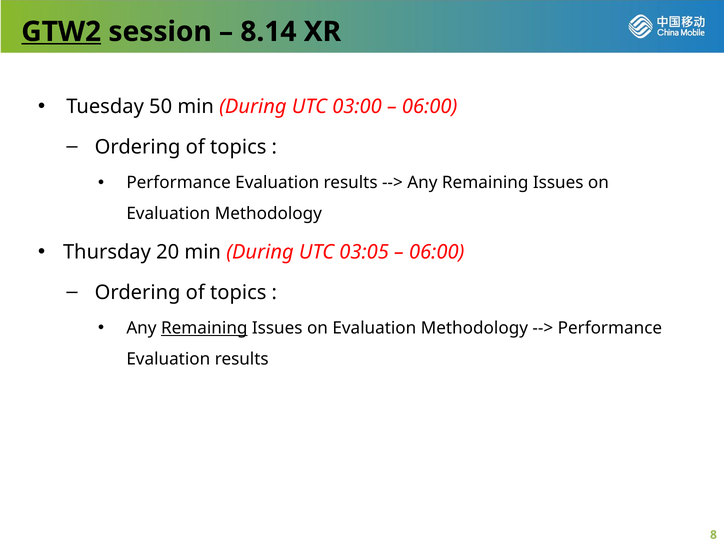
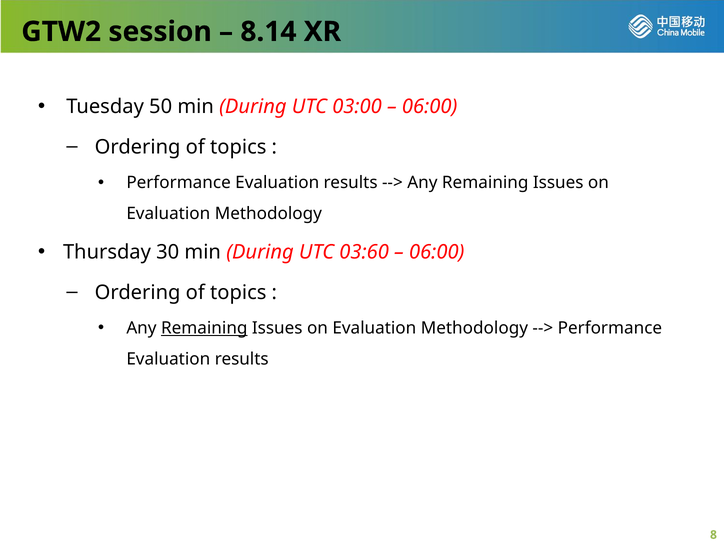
GTW2 underline: present -> none
20: 20 -> 30
03:05: 03:05 -> 03:60
